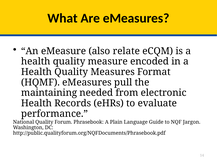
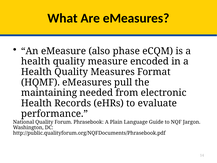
relate: relate -> phase
